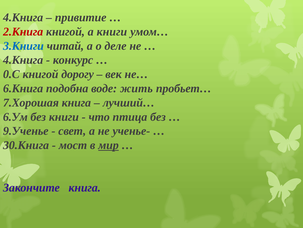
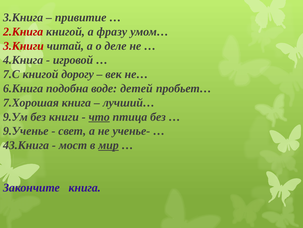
4.Книга at (23, 17): 4.Книга -> 3.Книга
а книги: книги -> фразу
3.Книги colour: blue -> red
конкурс: конкурс -> игровой
0.С: 0.С -> 7.С
жить: жить -> детей
6.Ум: 6.Ум -> 9.Ум
что underline: none -> present
30.Книга: 30.Книга -> 43.Книга
